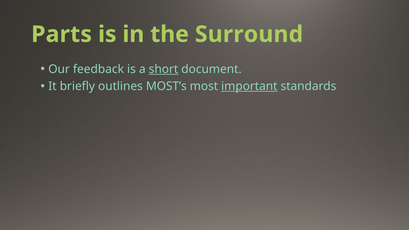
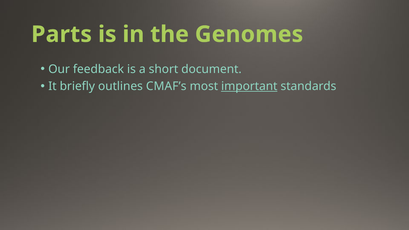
Surround: Surround -> Genomes
short underline: present -> none
MOST’s: MOST’s -> CMAF’s
